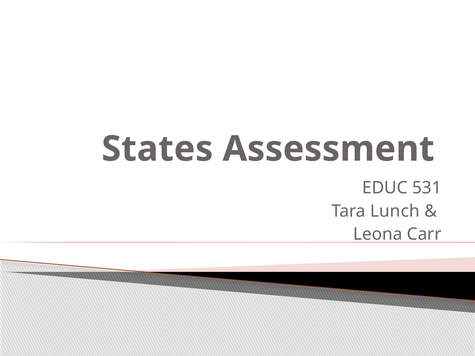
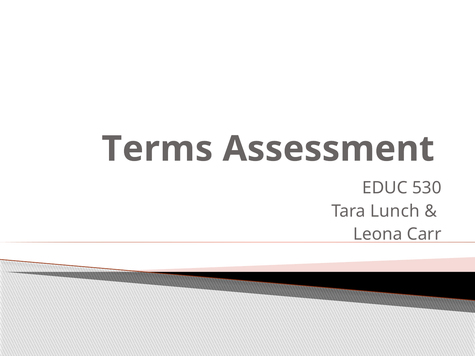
States: States -> Terms
531: 531 -> 530
